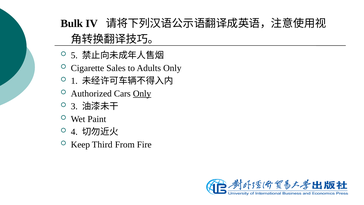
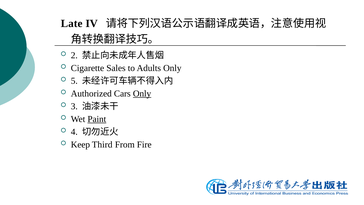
Bulk: Bulk -> Late
5: 5 -> 2
1: 1 -> 5
Paint underline: none -> present
